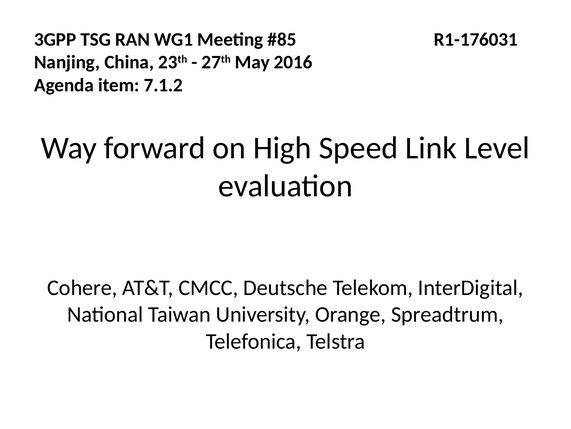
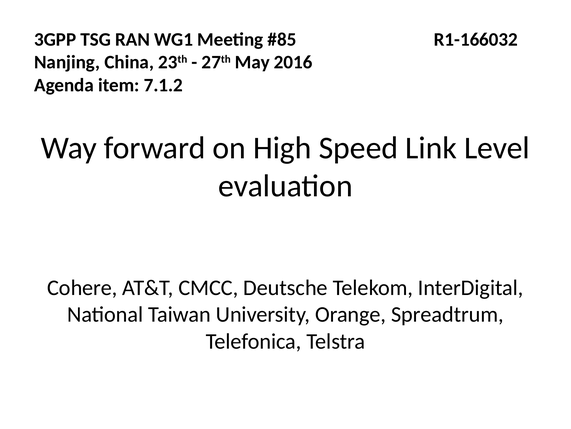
R1-176031: R1-176031 -> R1-166032
